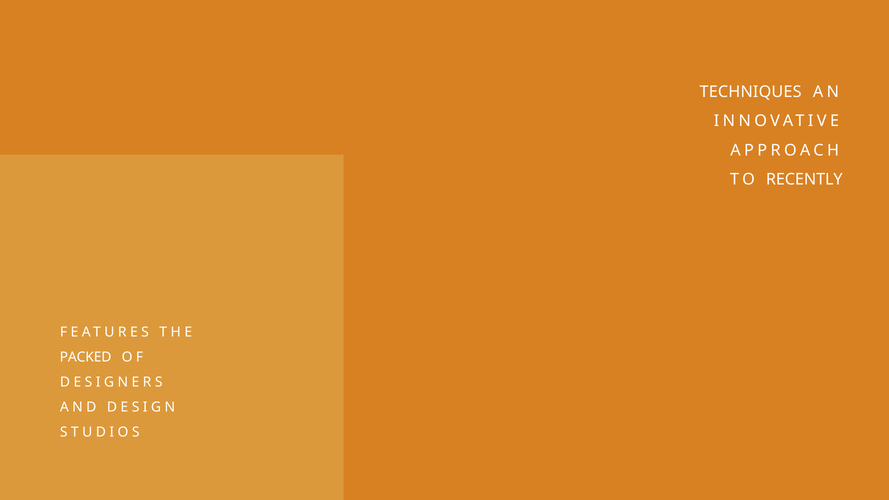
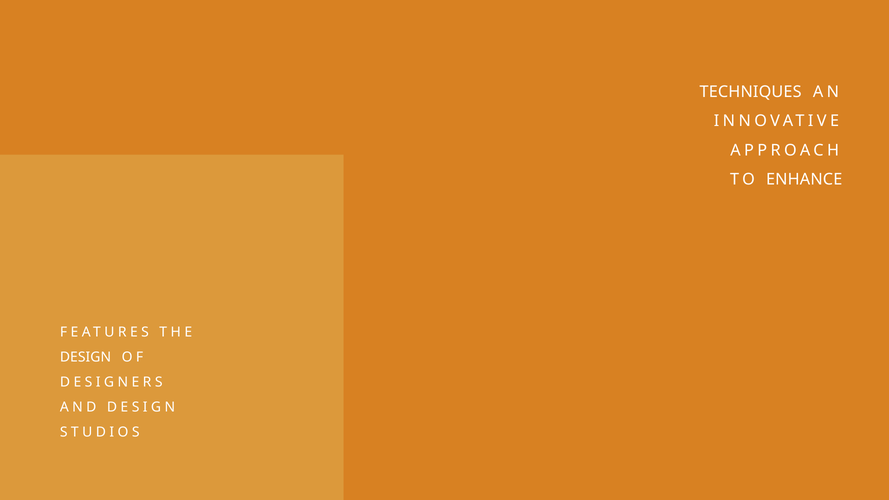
RECENTLY: RECENTLY -> ENHANCE
PACKED: PACKED -> DESIGN
